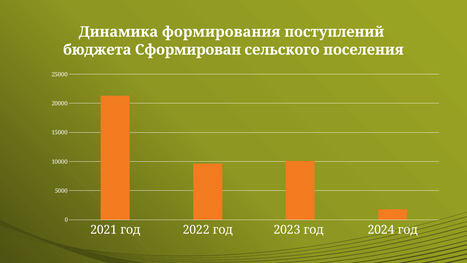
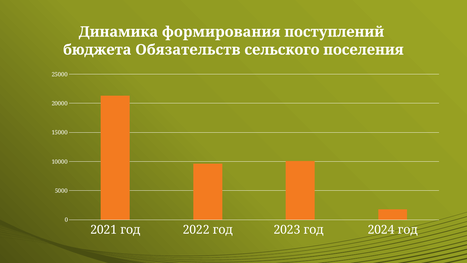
Сформирован: Сформирован -> Обязательств
